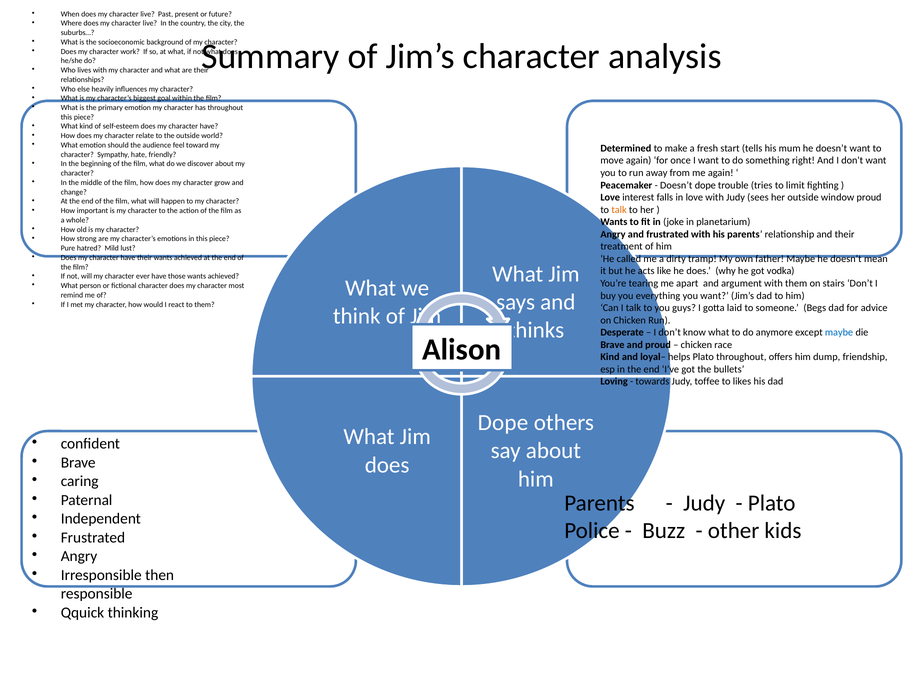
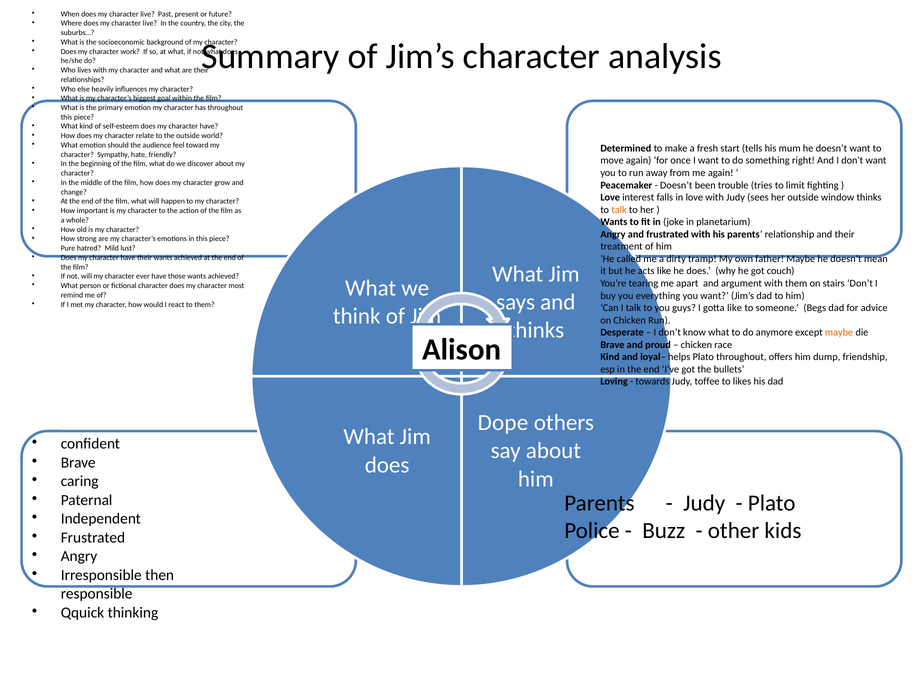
Doesn’t dope: dope -> been
window proud: proud -> thinks
vodka: vodka -> couch
gotta laid: laid -> like
maybe at (839, 333) colour: blue -> orange
